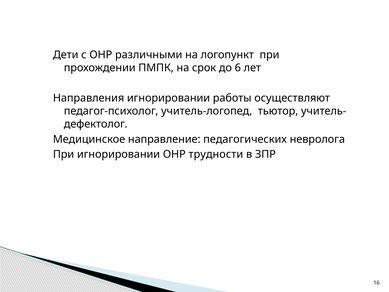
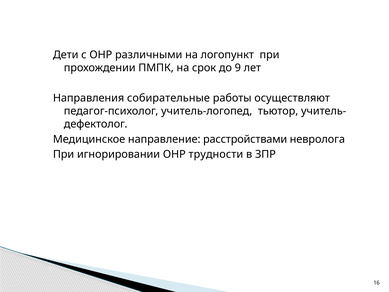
6: 6 -> 9
Направления игнорировании: игнорировании -> собирательные
педагогических: педагогических -> расстройствами
